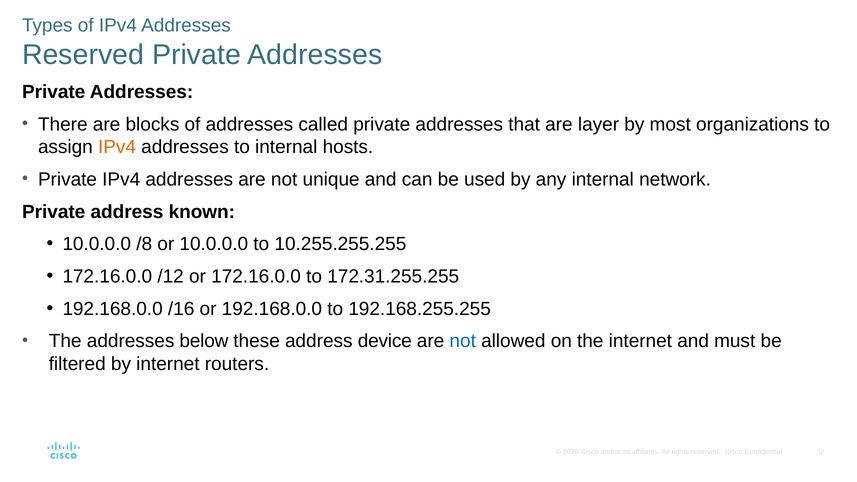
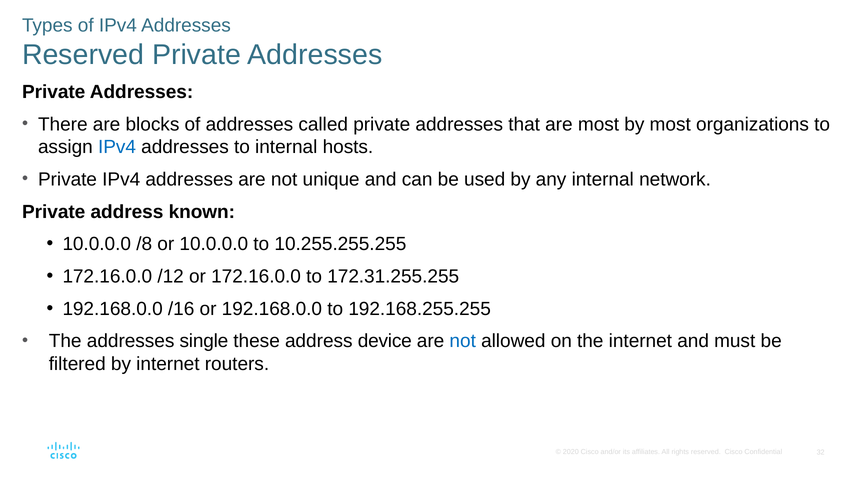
are layer: layer -> most
IPv4 at (117, 147) colour: orange -> blue
below: below -> single
